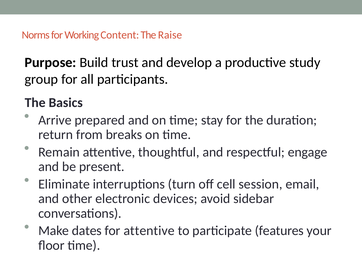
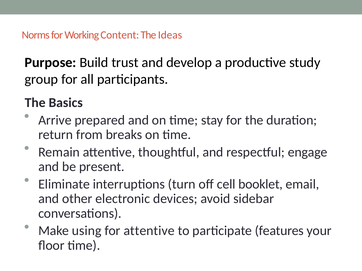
Raise: Raise -> Ideas
session: session -> booklet
dates: dates -> using
